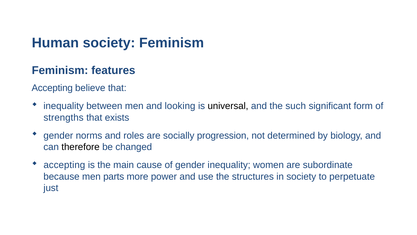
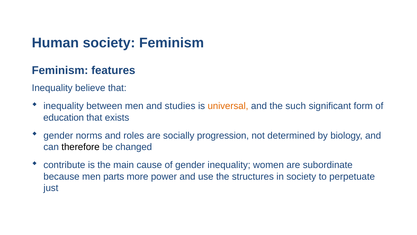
Accepting at (52, 88): Accepting -> Inequality
looking: looking -> studies
universal colour: black -> orange
strengths: strengths -> education
accepting at (64, 165): accepting -> contribute
